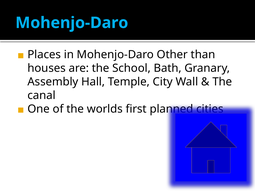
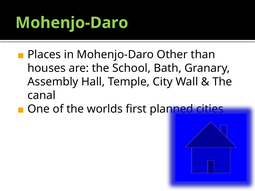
Mohenjo-Daro at (72, 23) colour: light blue -> light green
